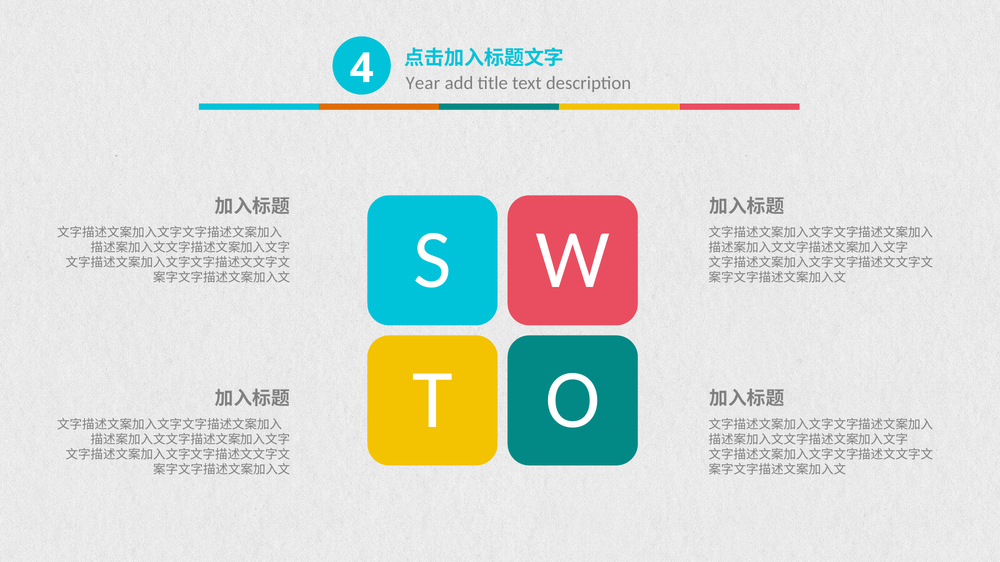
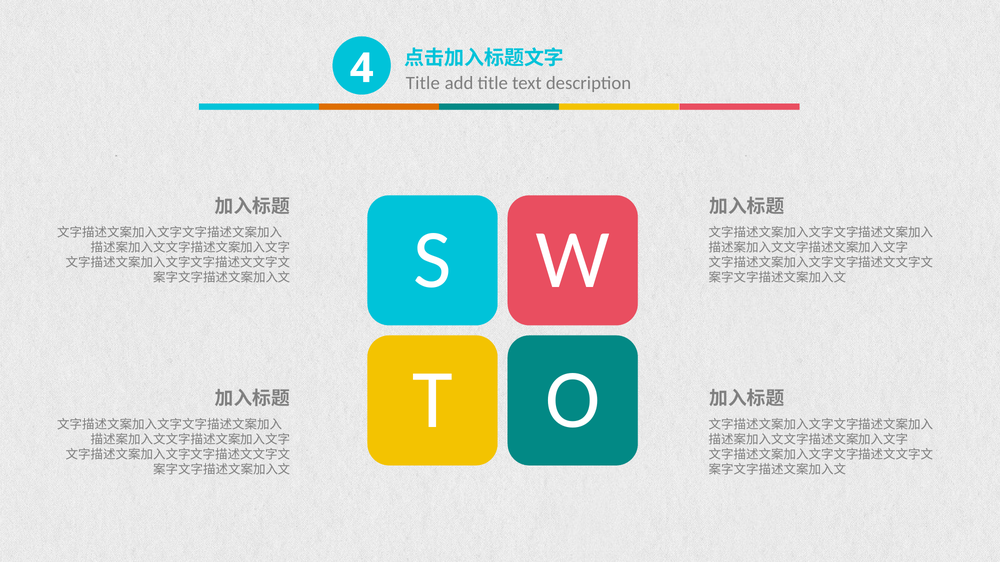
Year at (423, 83): Year -> Title
